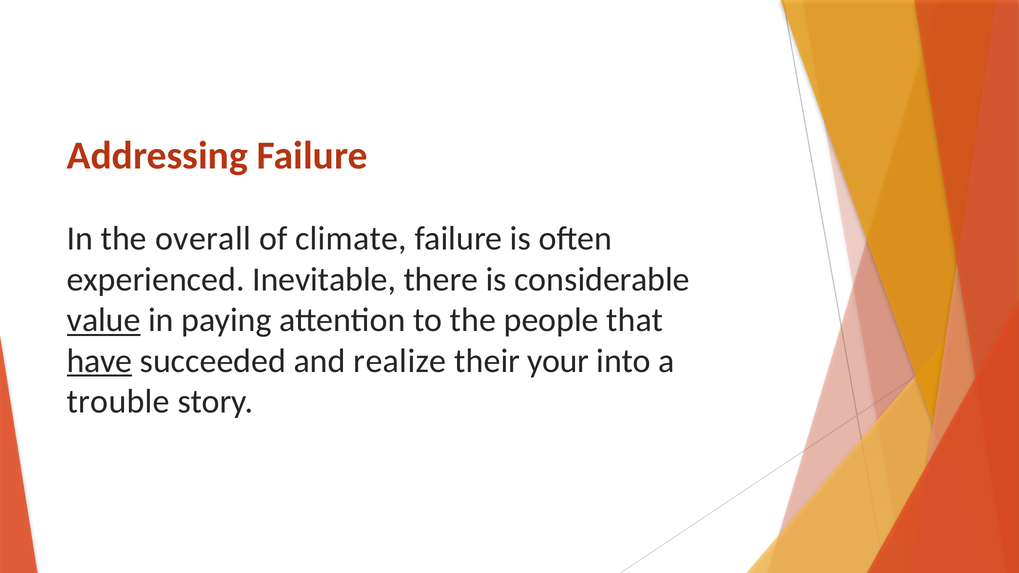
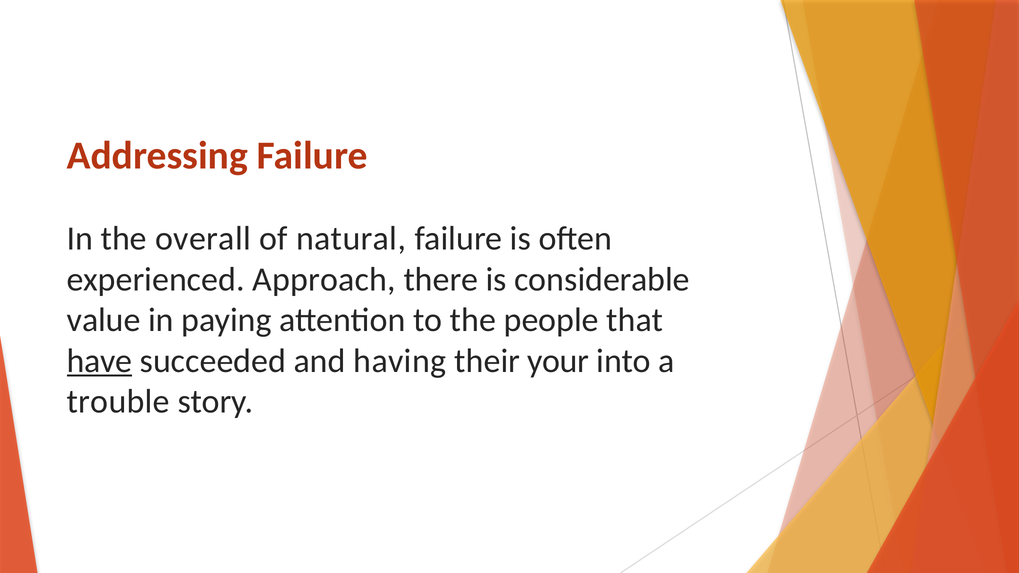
climate: climate -> natural
Inevitable: Inevitable -> Approach
value underline: present -> none
realize: realize -> having
